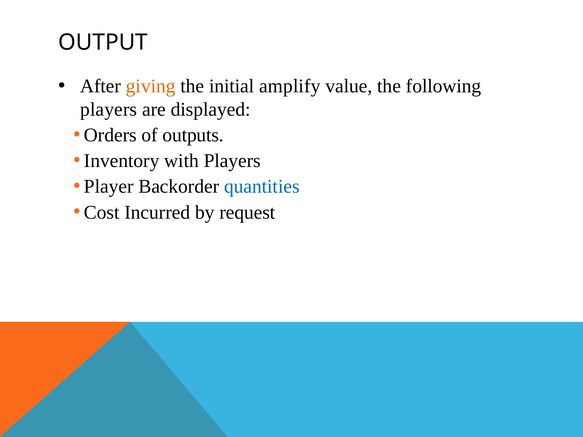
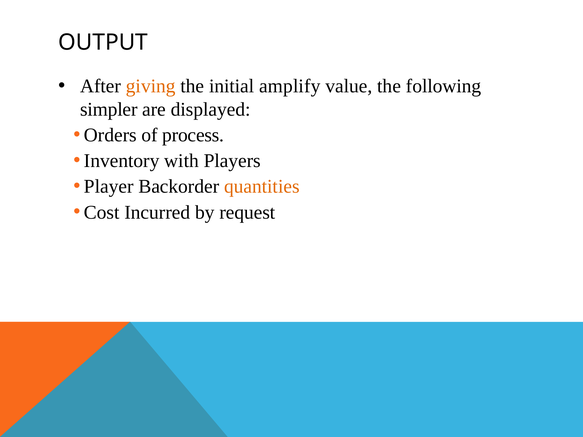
players at (109, 109): players -> simpler
outputs: outputs -> process
quantities colour: blue -> orange
